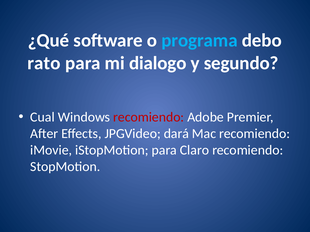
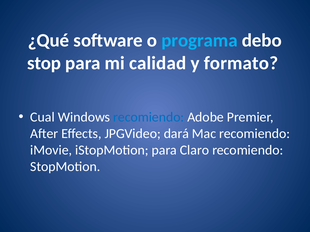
rato: rato -> stop
dialogo: dialogo -> calidad
segundo: segundo -> formato
recomiendo at (149, 117) colour: red -> blue
